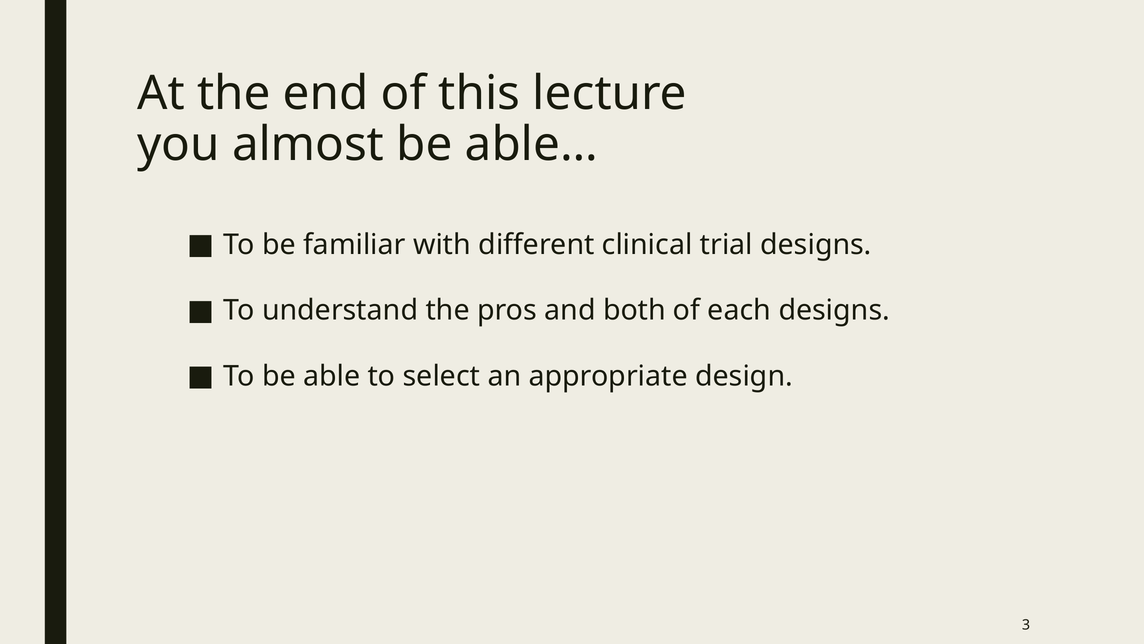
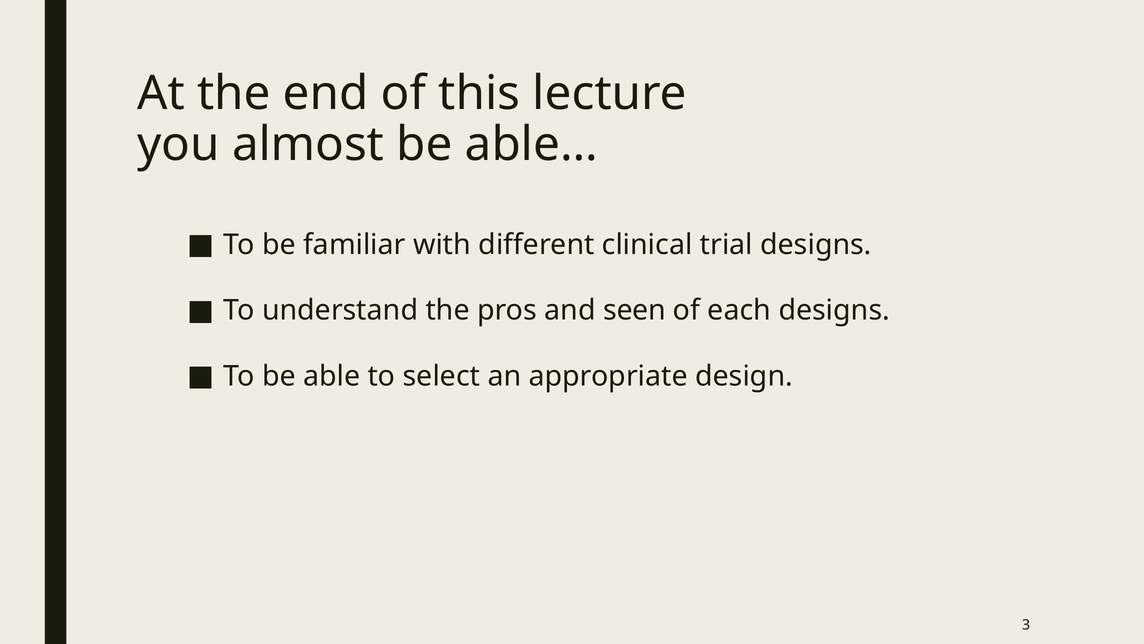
both: both -> seen
